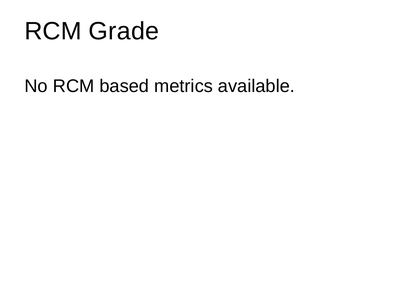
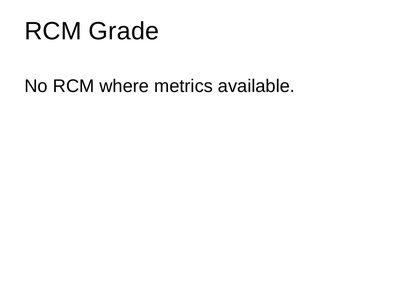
based: based -> where
